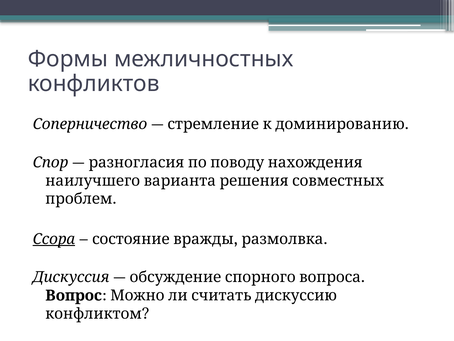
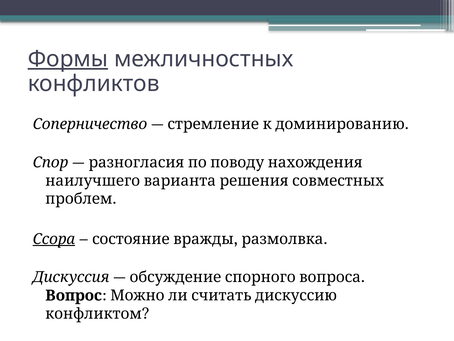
Формы underline: none -> present
